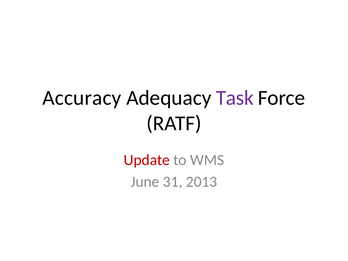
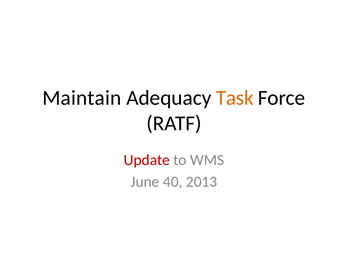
Accuracy: Accuracy -> Maintain
Task colour: purple -> orange
31: 31 -> 40
